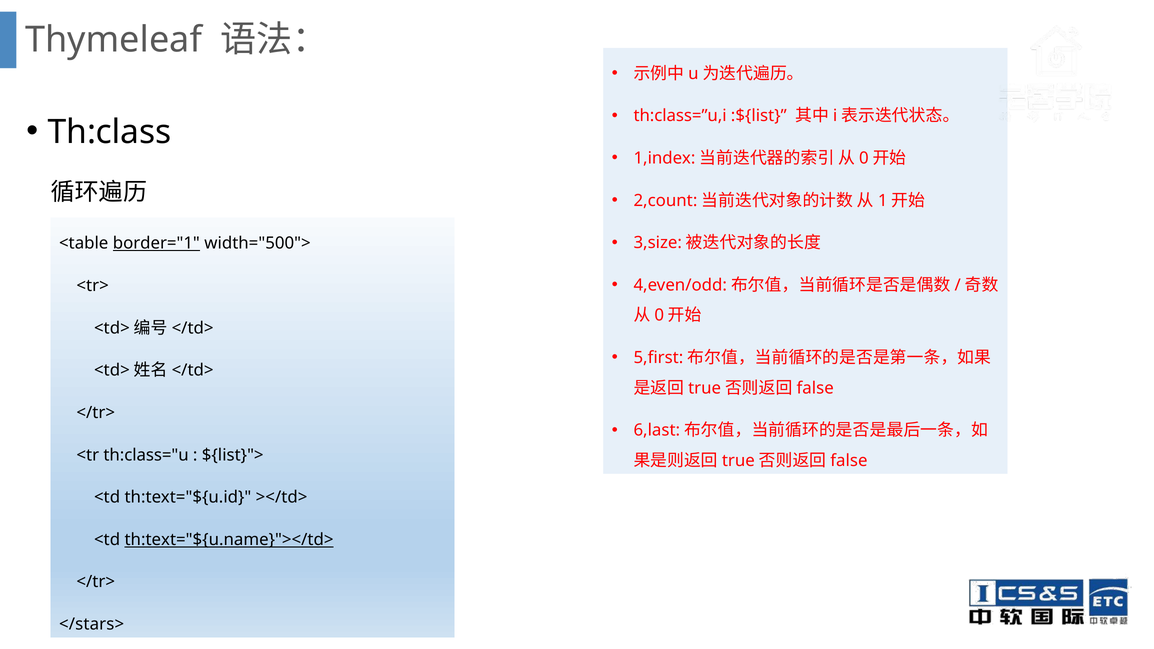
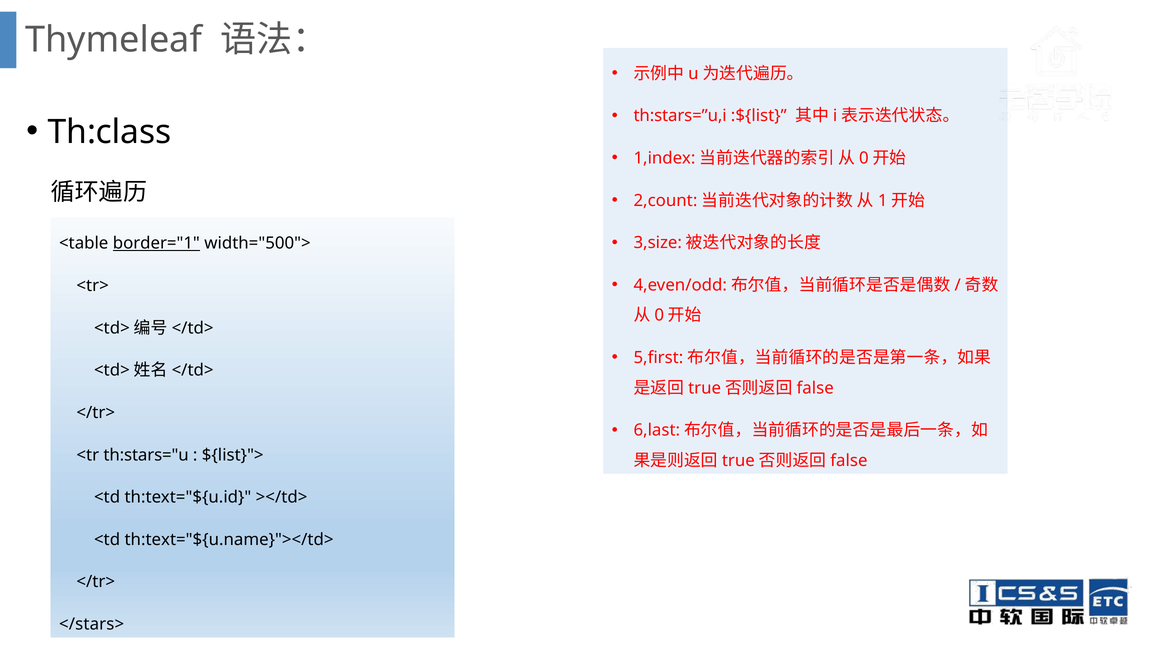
th:class=”u,i: th:class=”u,i -> th:stars=”u,i
th:class="u: th:class="u -> th:stars="u
th:text="${u.name}"></td> underline: present -> none
